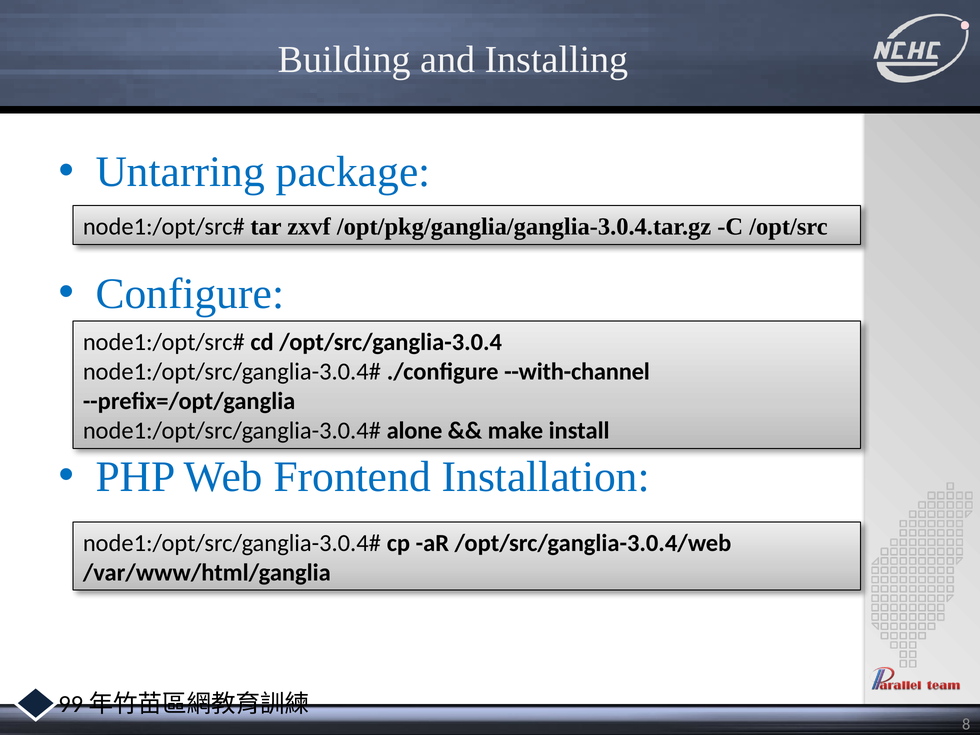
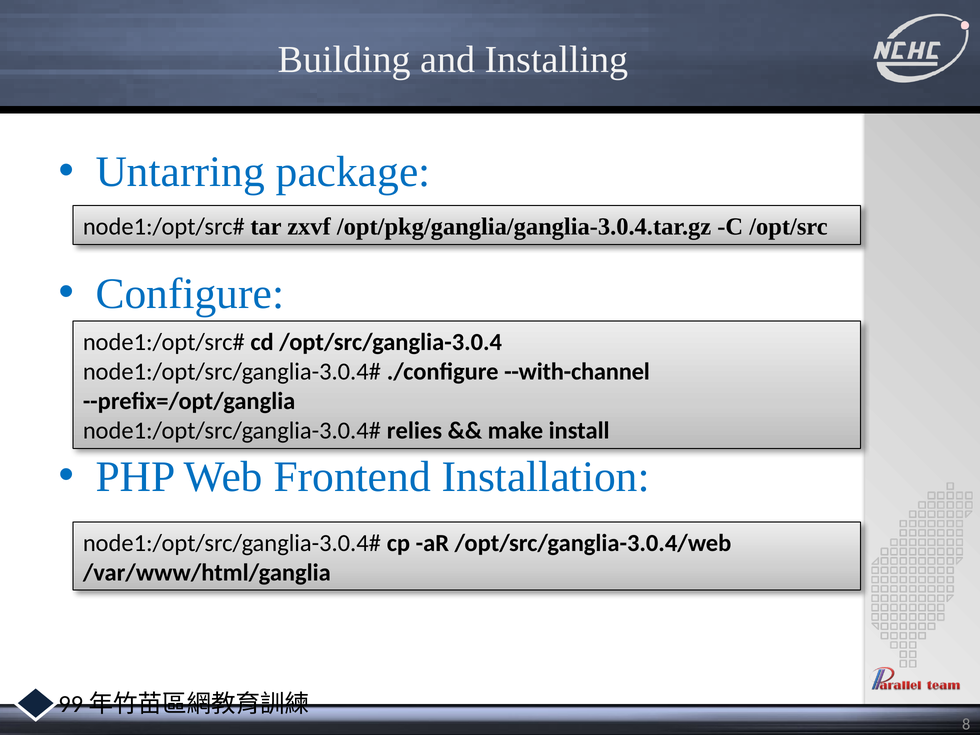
alone: alone -> relies
